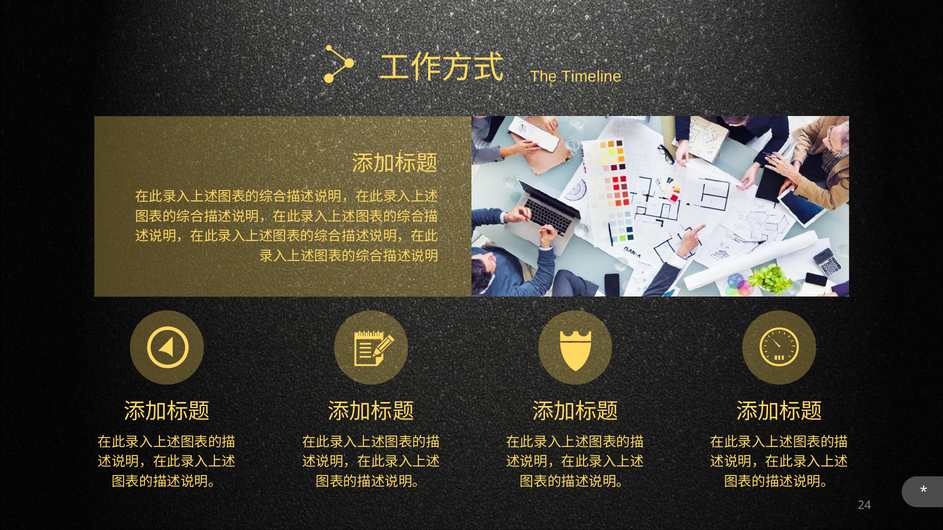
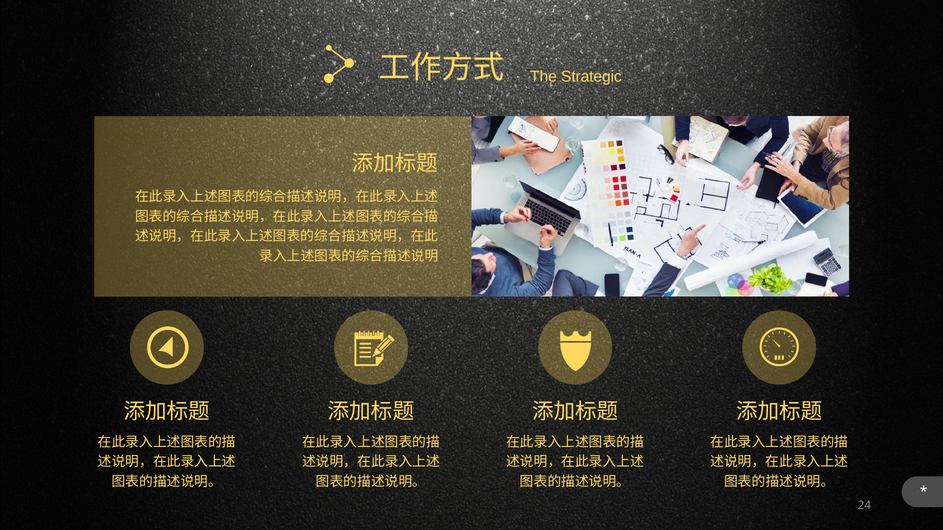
Timeline: Timeline -> Strategic
